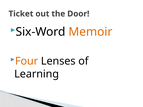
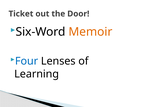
Four colour: orange -> blue
